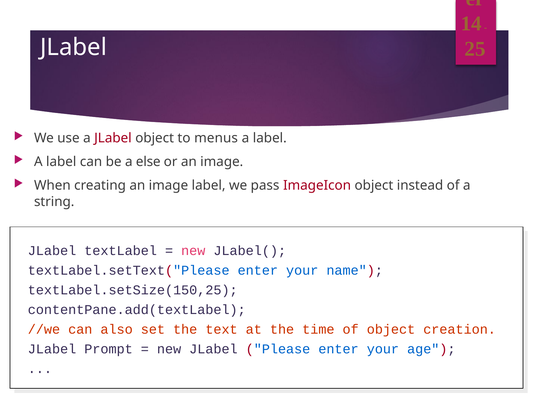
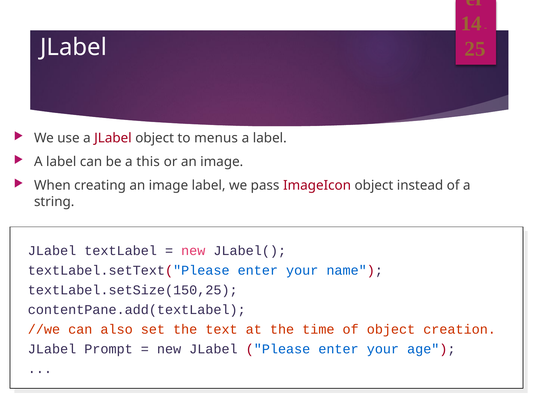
else: else -> this
